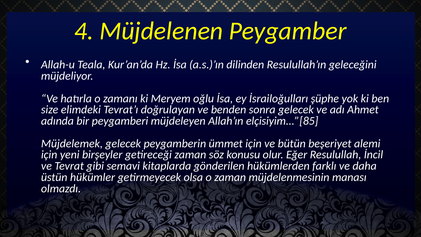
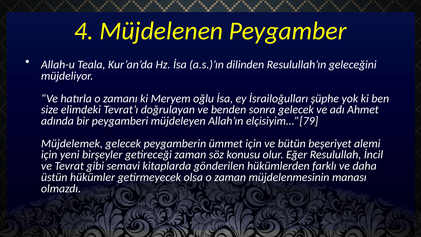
elçisiyim...”[85: elçisiyim...”[85 -> elçisiyim...”[79
